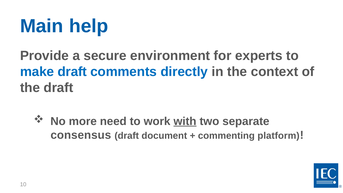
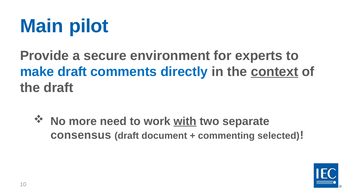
help: help -> pilot
context underline: none -> present
platform: platform -> selected
